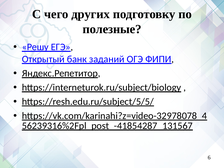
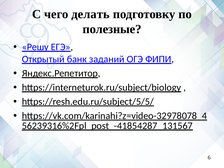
других: других -> делать
